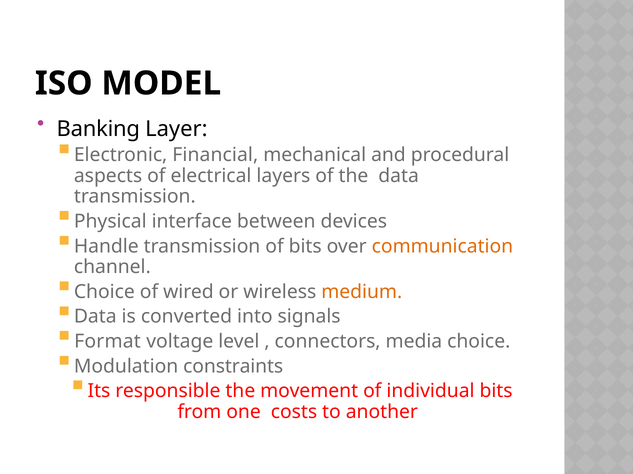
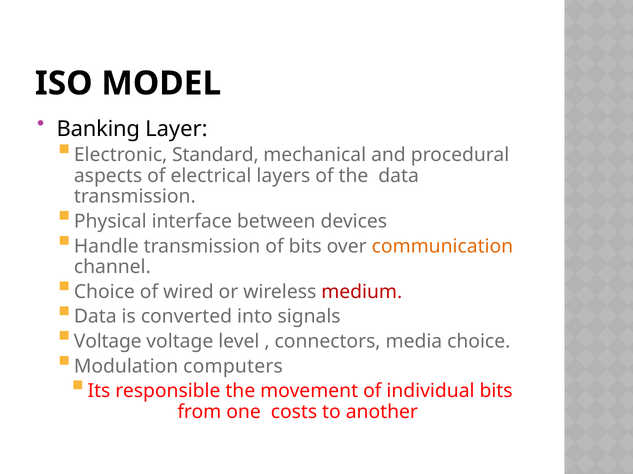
Financial: Financial -> Standard
medium colour: orange -> red
Format at (108, 342): Format -> Voltage
constraints: constraints -> computers
